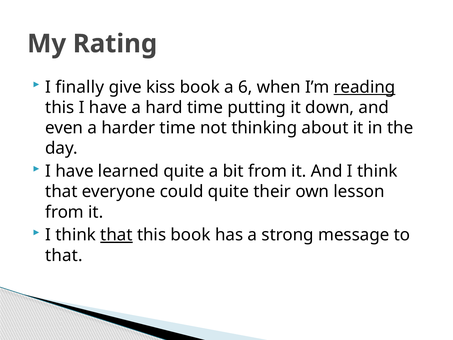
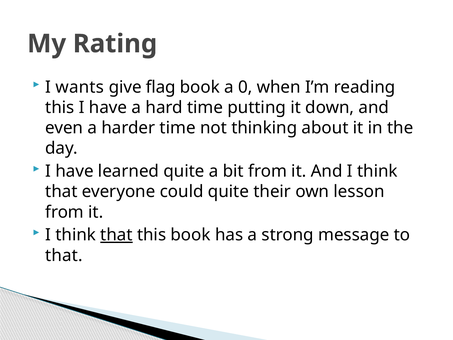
finally: finally -> wants
kiss: kiss -> flag
6: 6 -> 0
reading underline: present -> none
